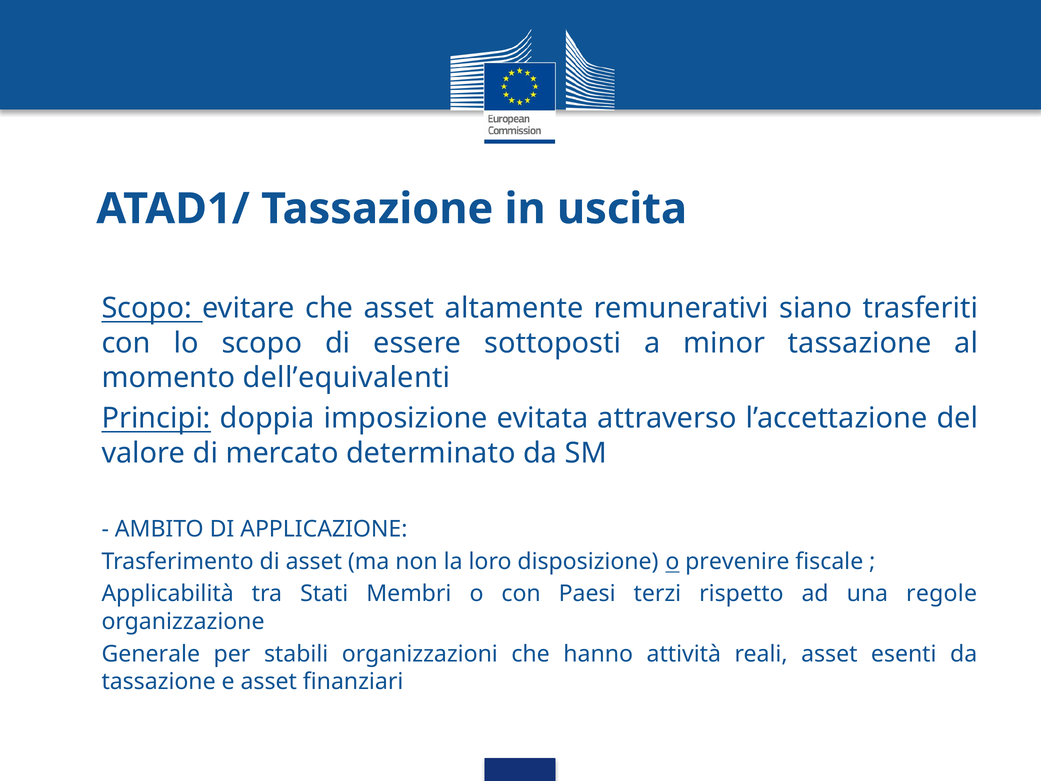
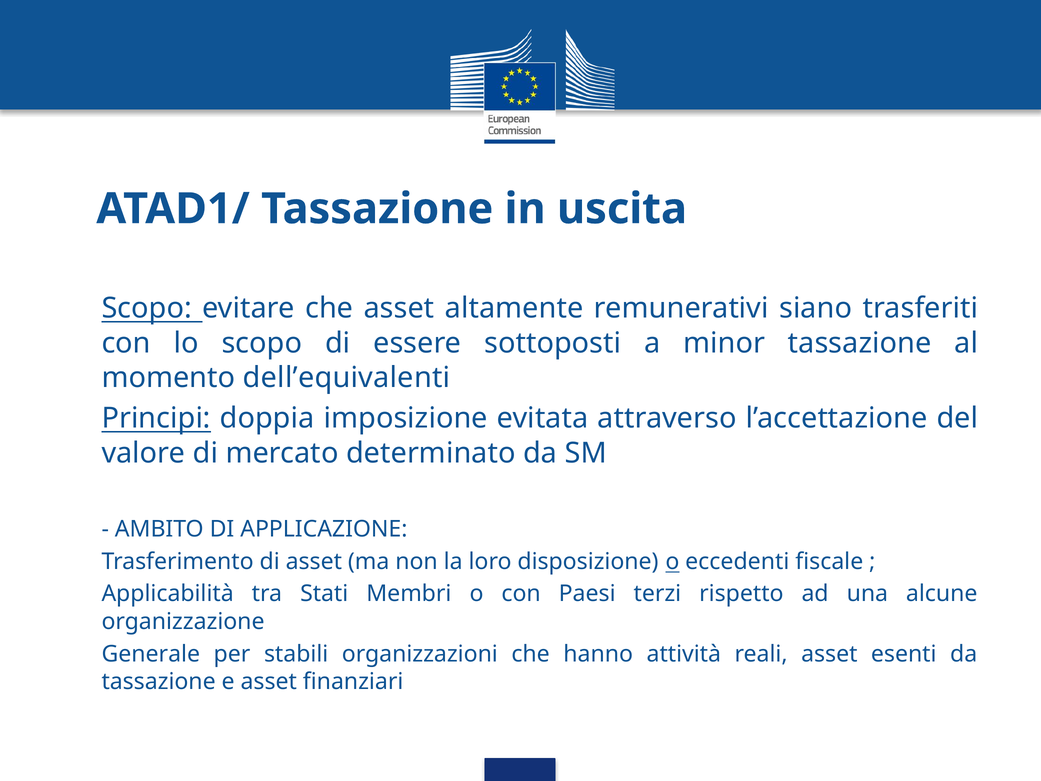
prevenire: prevenire -> eccedenti
regole: regole -> alcune
